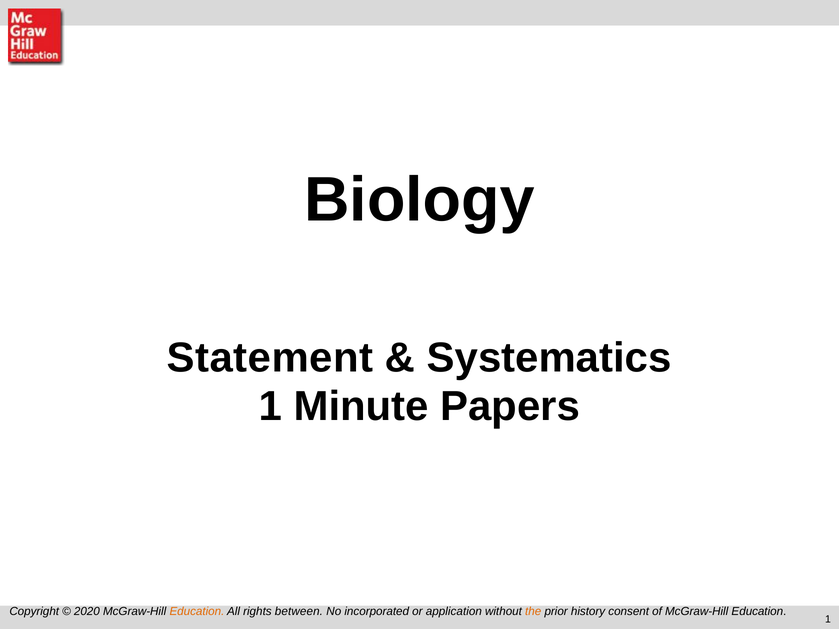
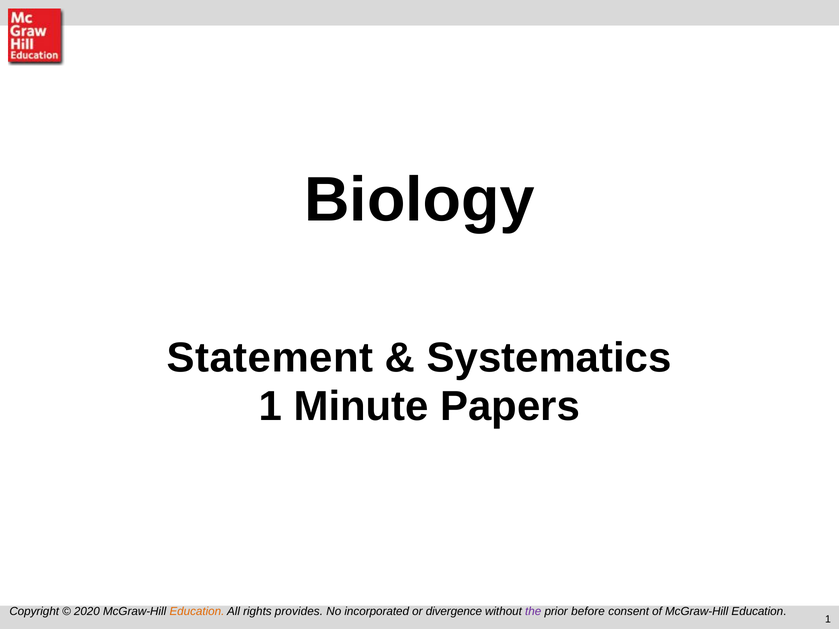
between: between -> provides
application: application -> divergence
the colour: orange -> purple
history: history -> before
